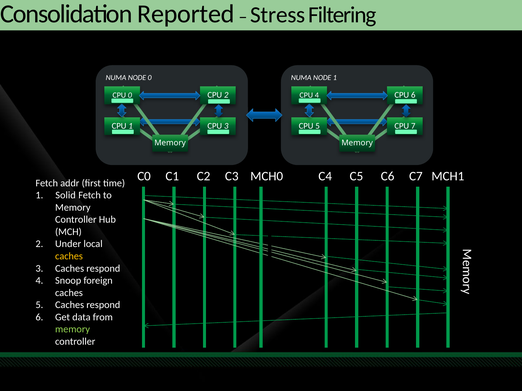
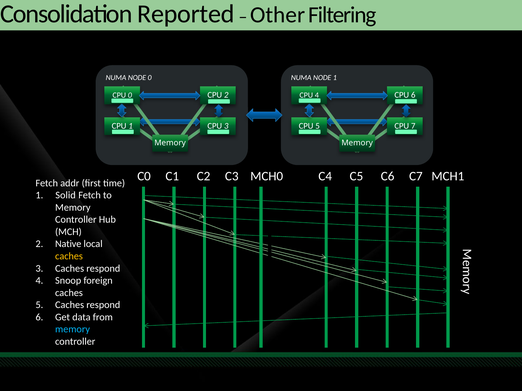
Stress: Stress -> Other
Under: Under -> Native
memory at (73, 330) colour: light green -> light blue
